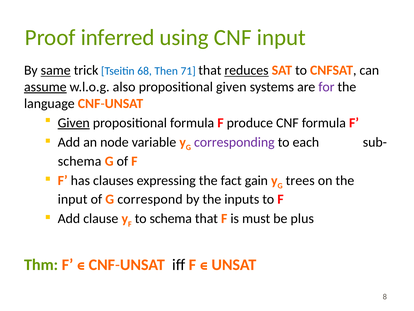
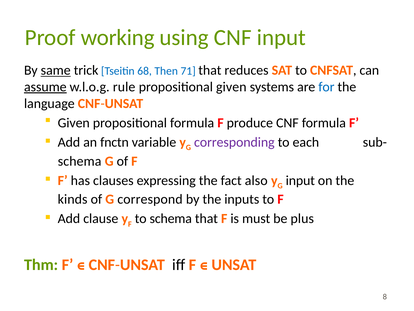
inferred: inferred -> working
reduces underline: present -> none
also: also -> rule
for colour: purple -> blue
Given at (74, 123) underline: present -> none
node: node -> fnctn
gain: gain -> also
G trees: trees -> input
input at (73, 199): input -> kinds
